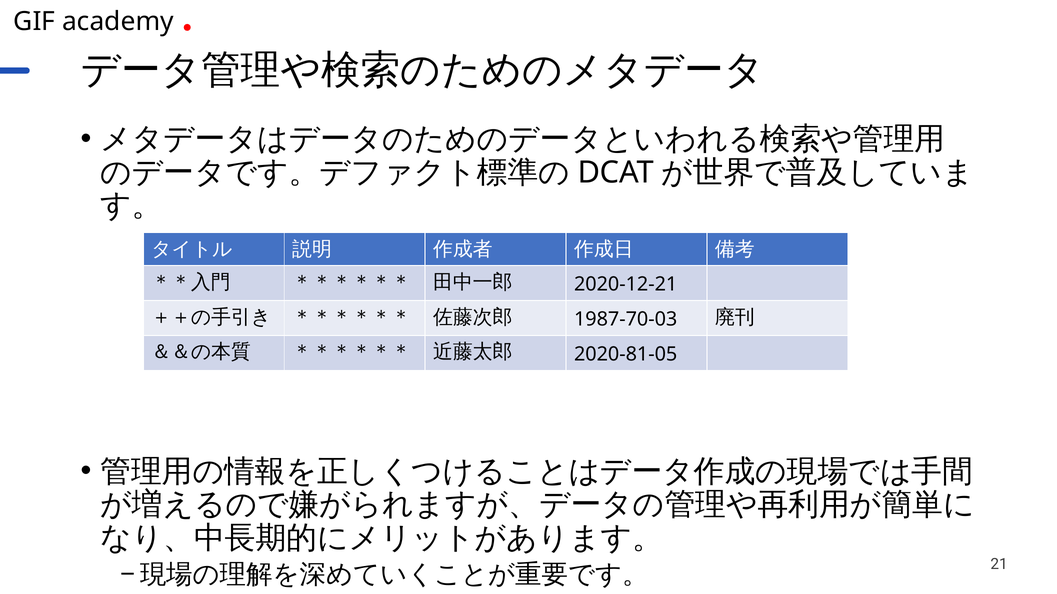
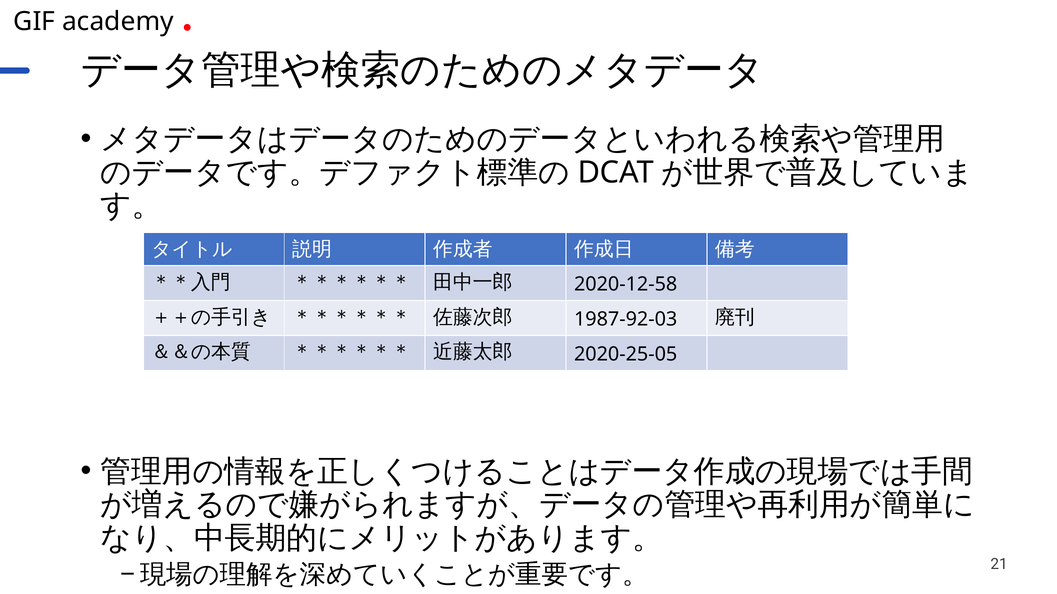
2020-12-21: 2020-12-21 -> 2020-12-58
1987-70-03: 1987-70-03 -> 1987-92-03
2020-81-05: 2020-81-05 -> 2020-25-05
